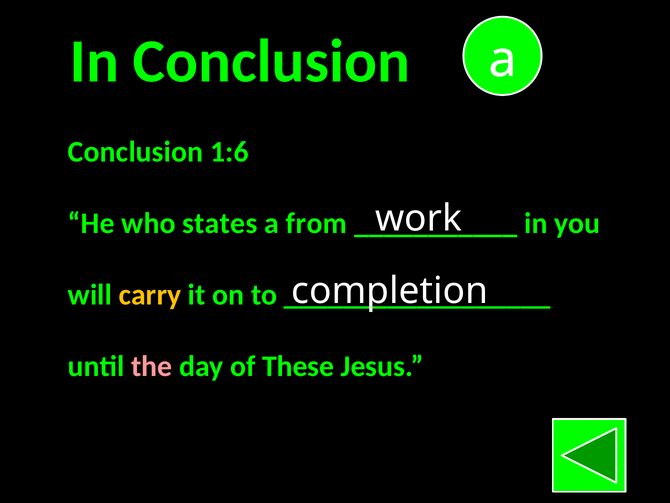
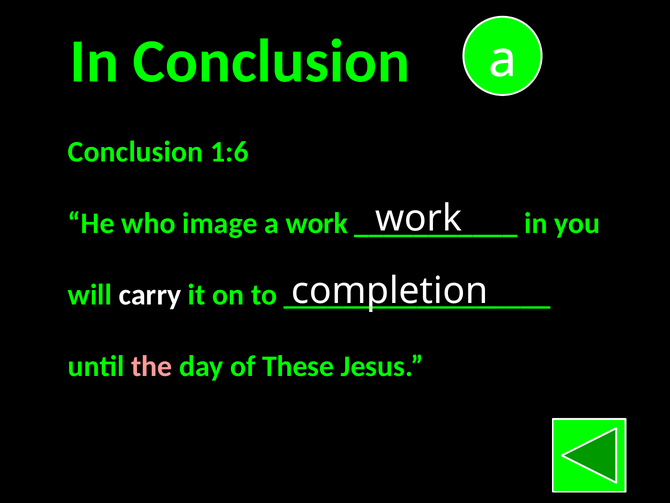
states: states -> image
a from: from -> work
carry colour: yellow -> white
